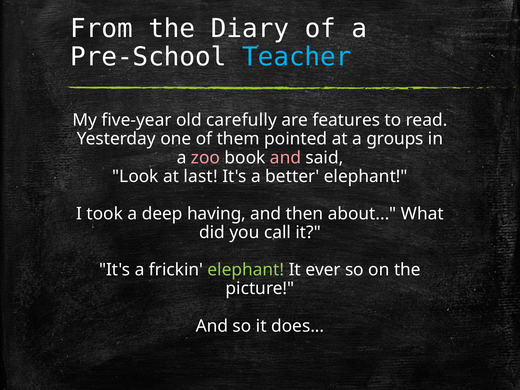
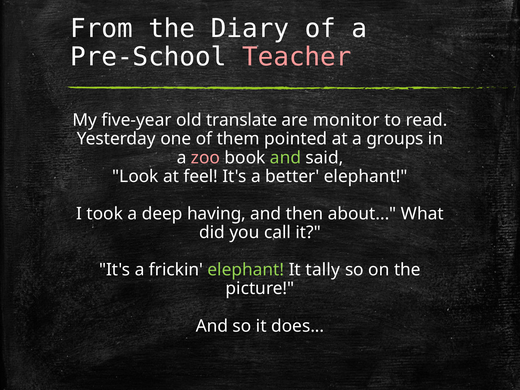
Teacher colour: light blue -> pink
carefully: carefully -> translate
features: features -> monitor
and at (286, 158) colour: pink -> light green
last: last -> feel
ever: ever -> tally
